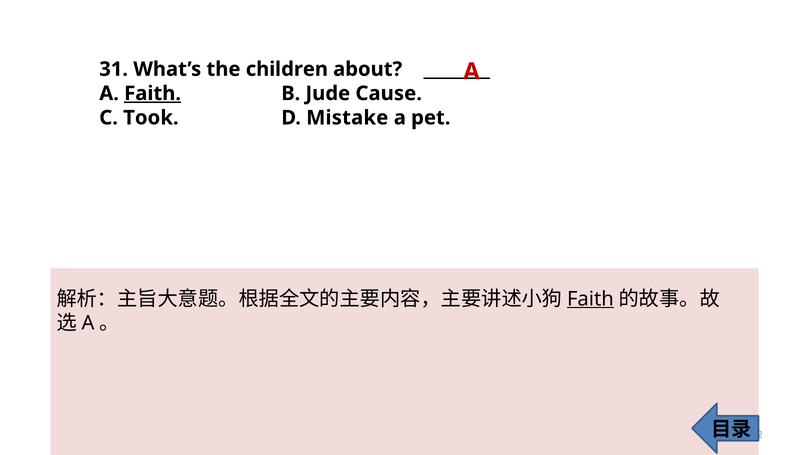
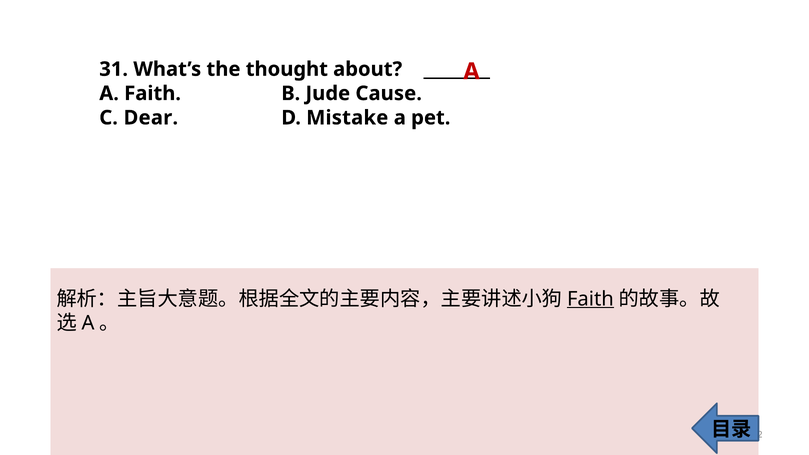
children: children -> thought
Faith at (153, 93) underline: present -> none
Took: Took -> Dear
